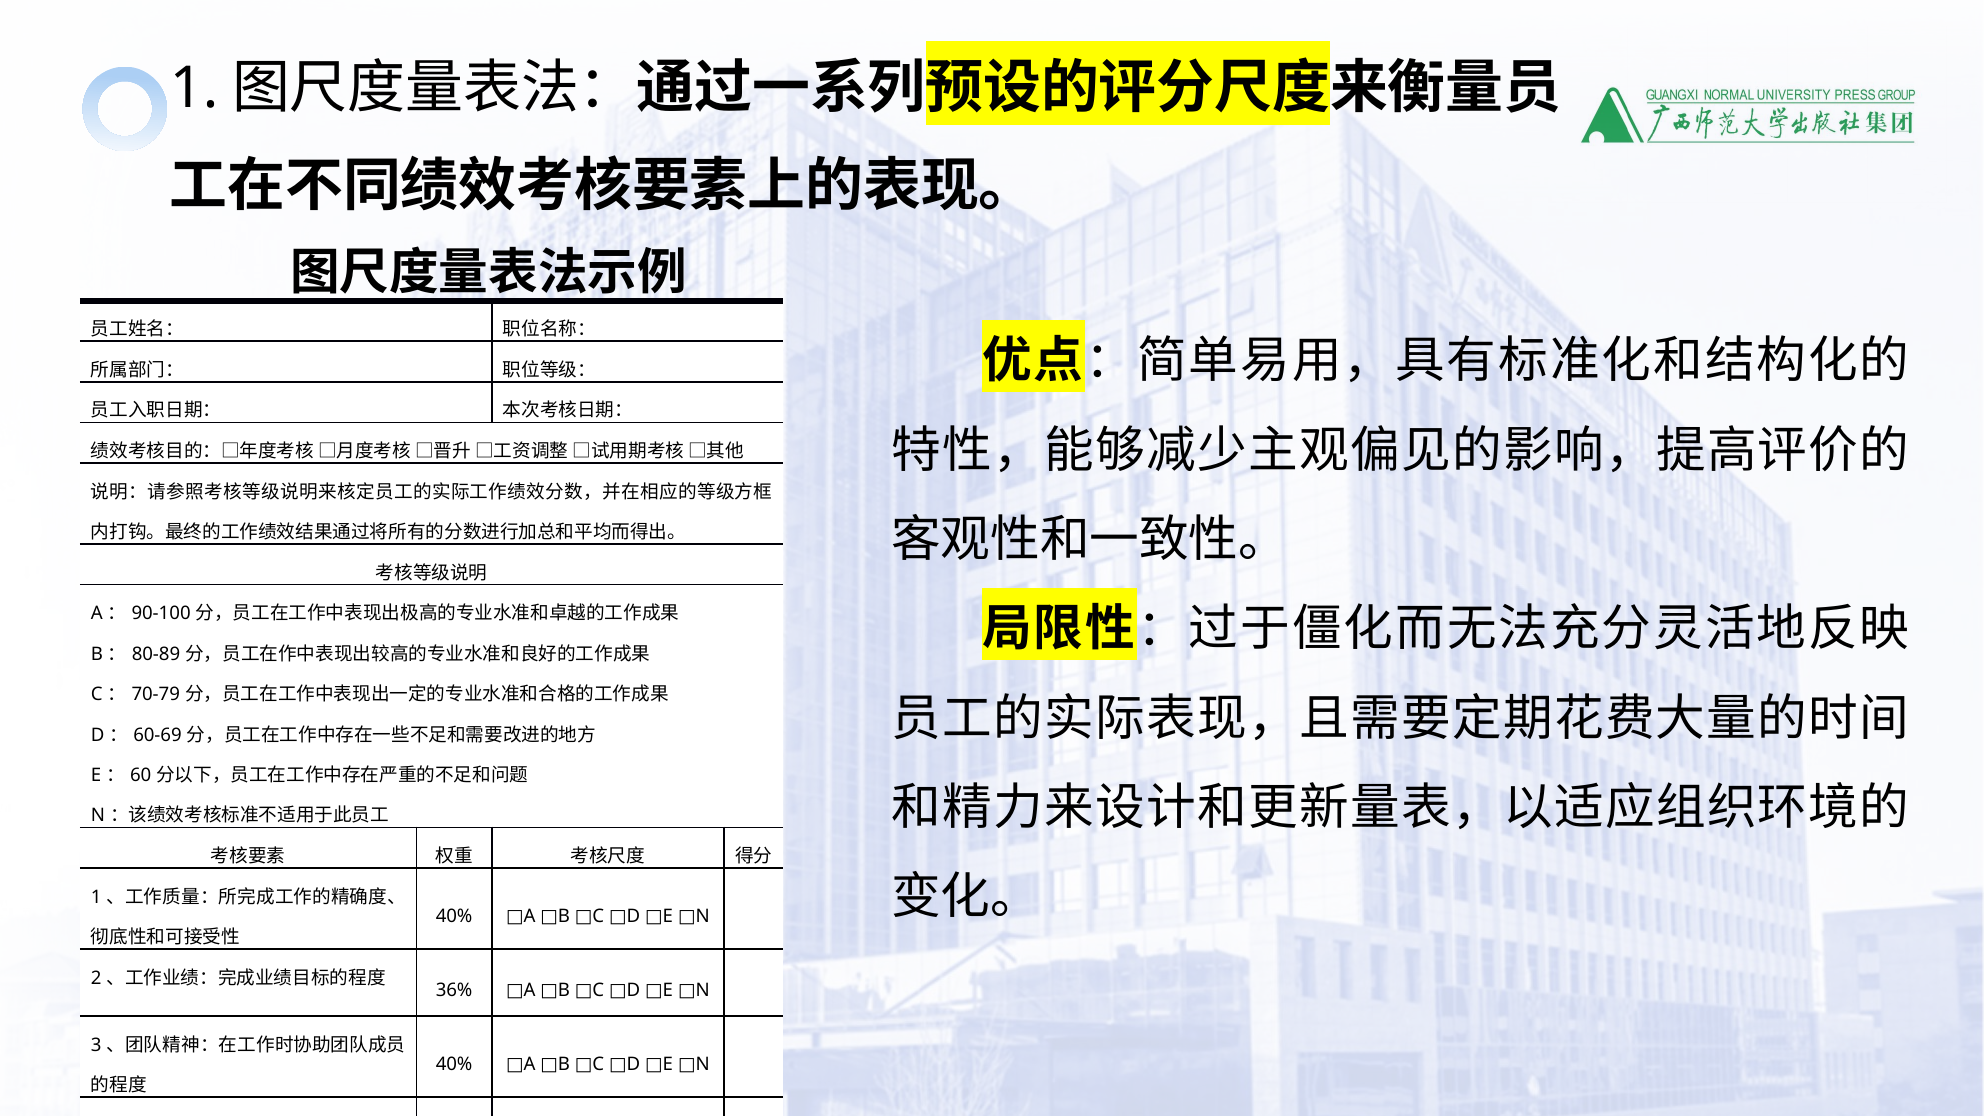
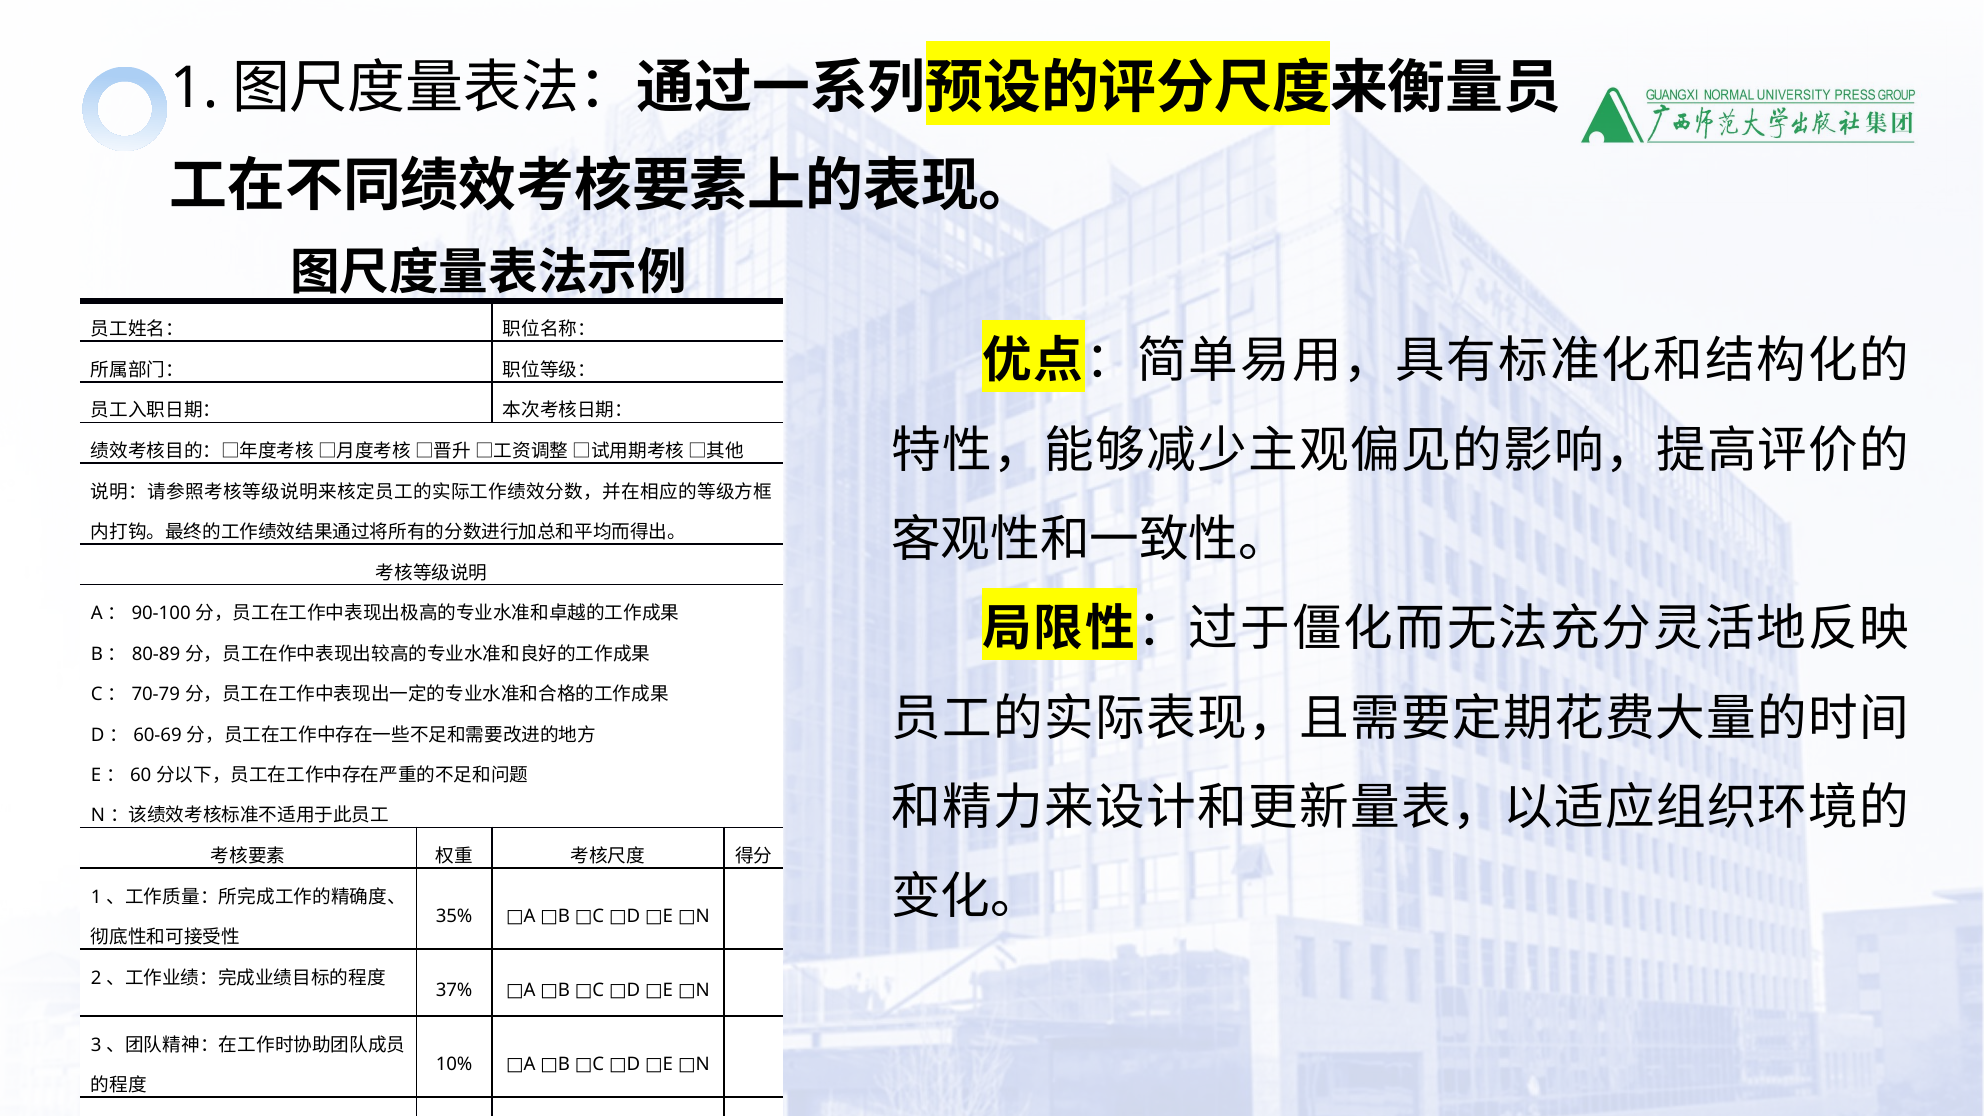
40% at (454, 916): 40% -> 35%
36%: 36% -> 37%
40% at (454, 1064): 40% -> 10%
